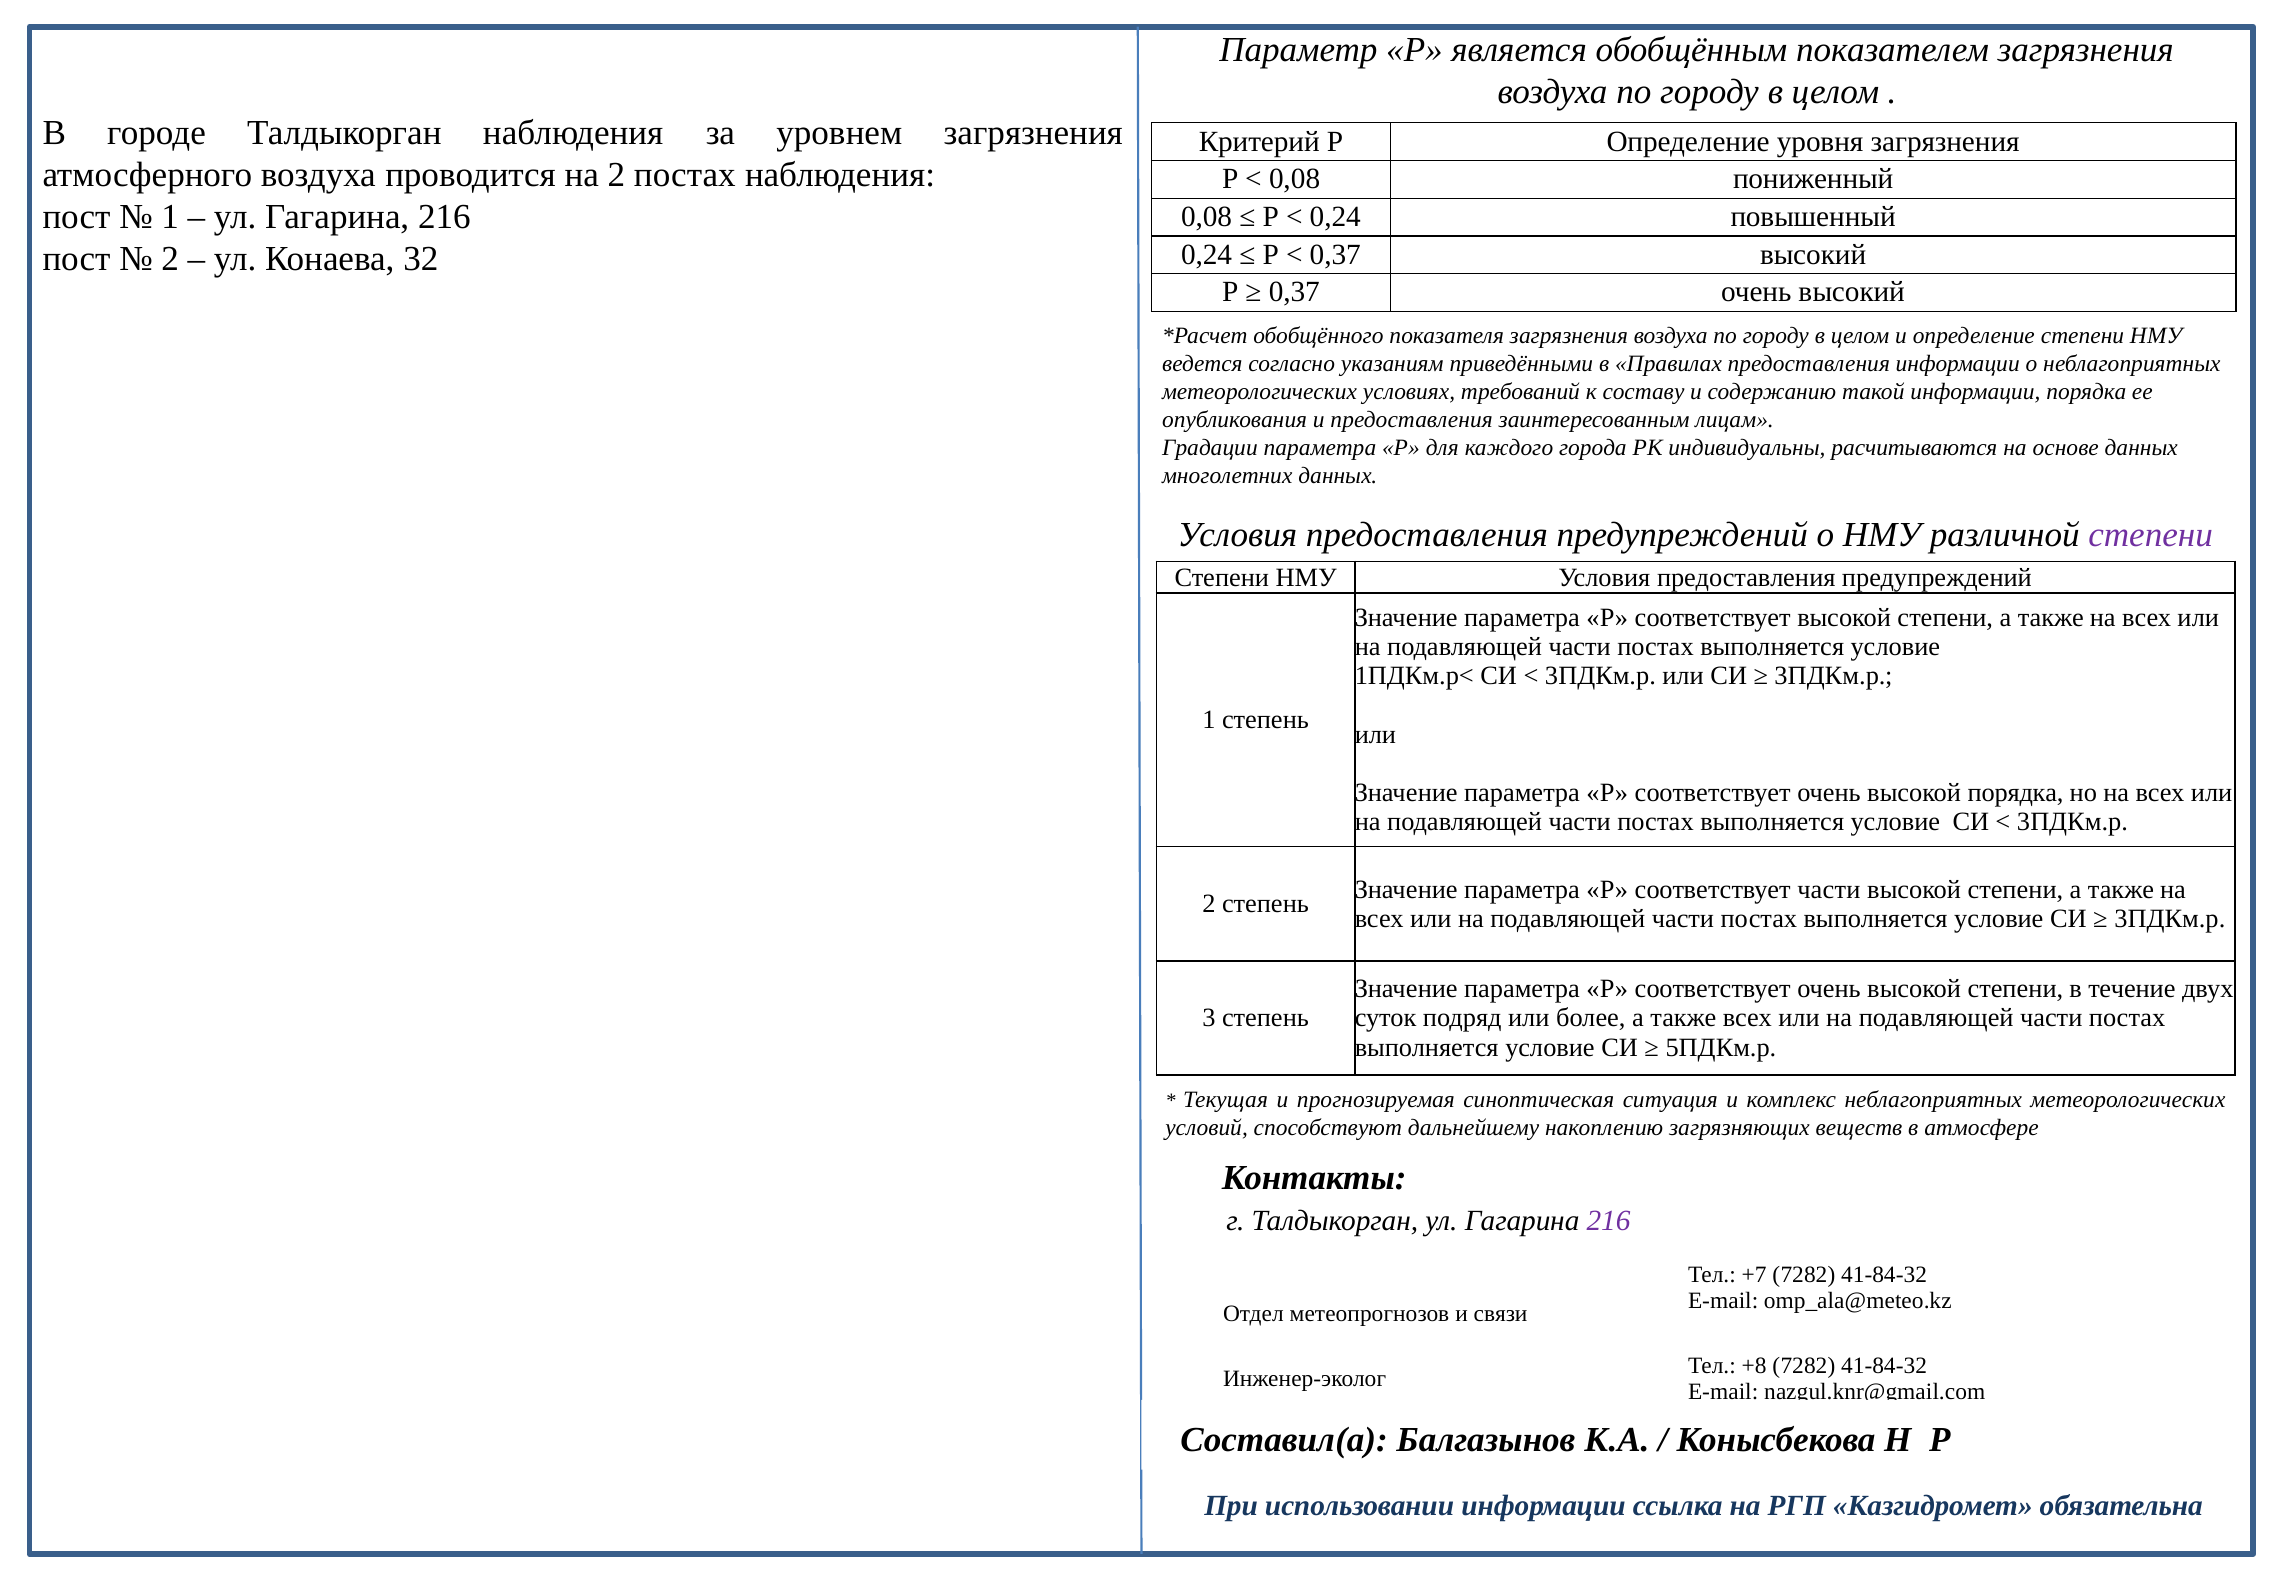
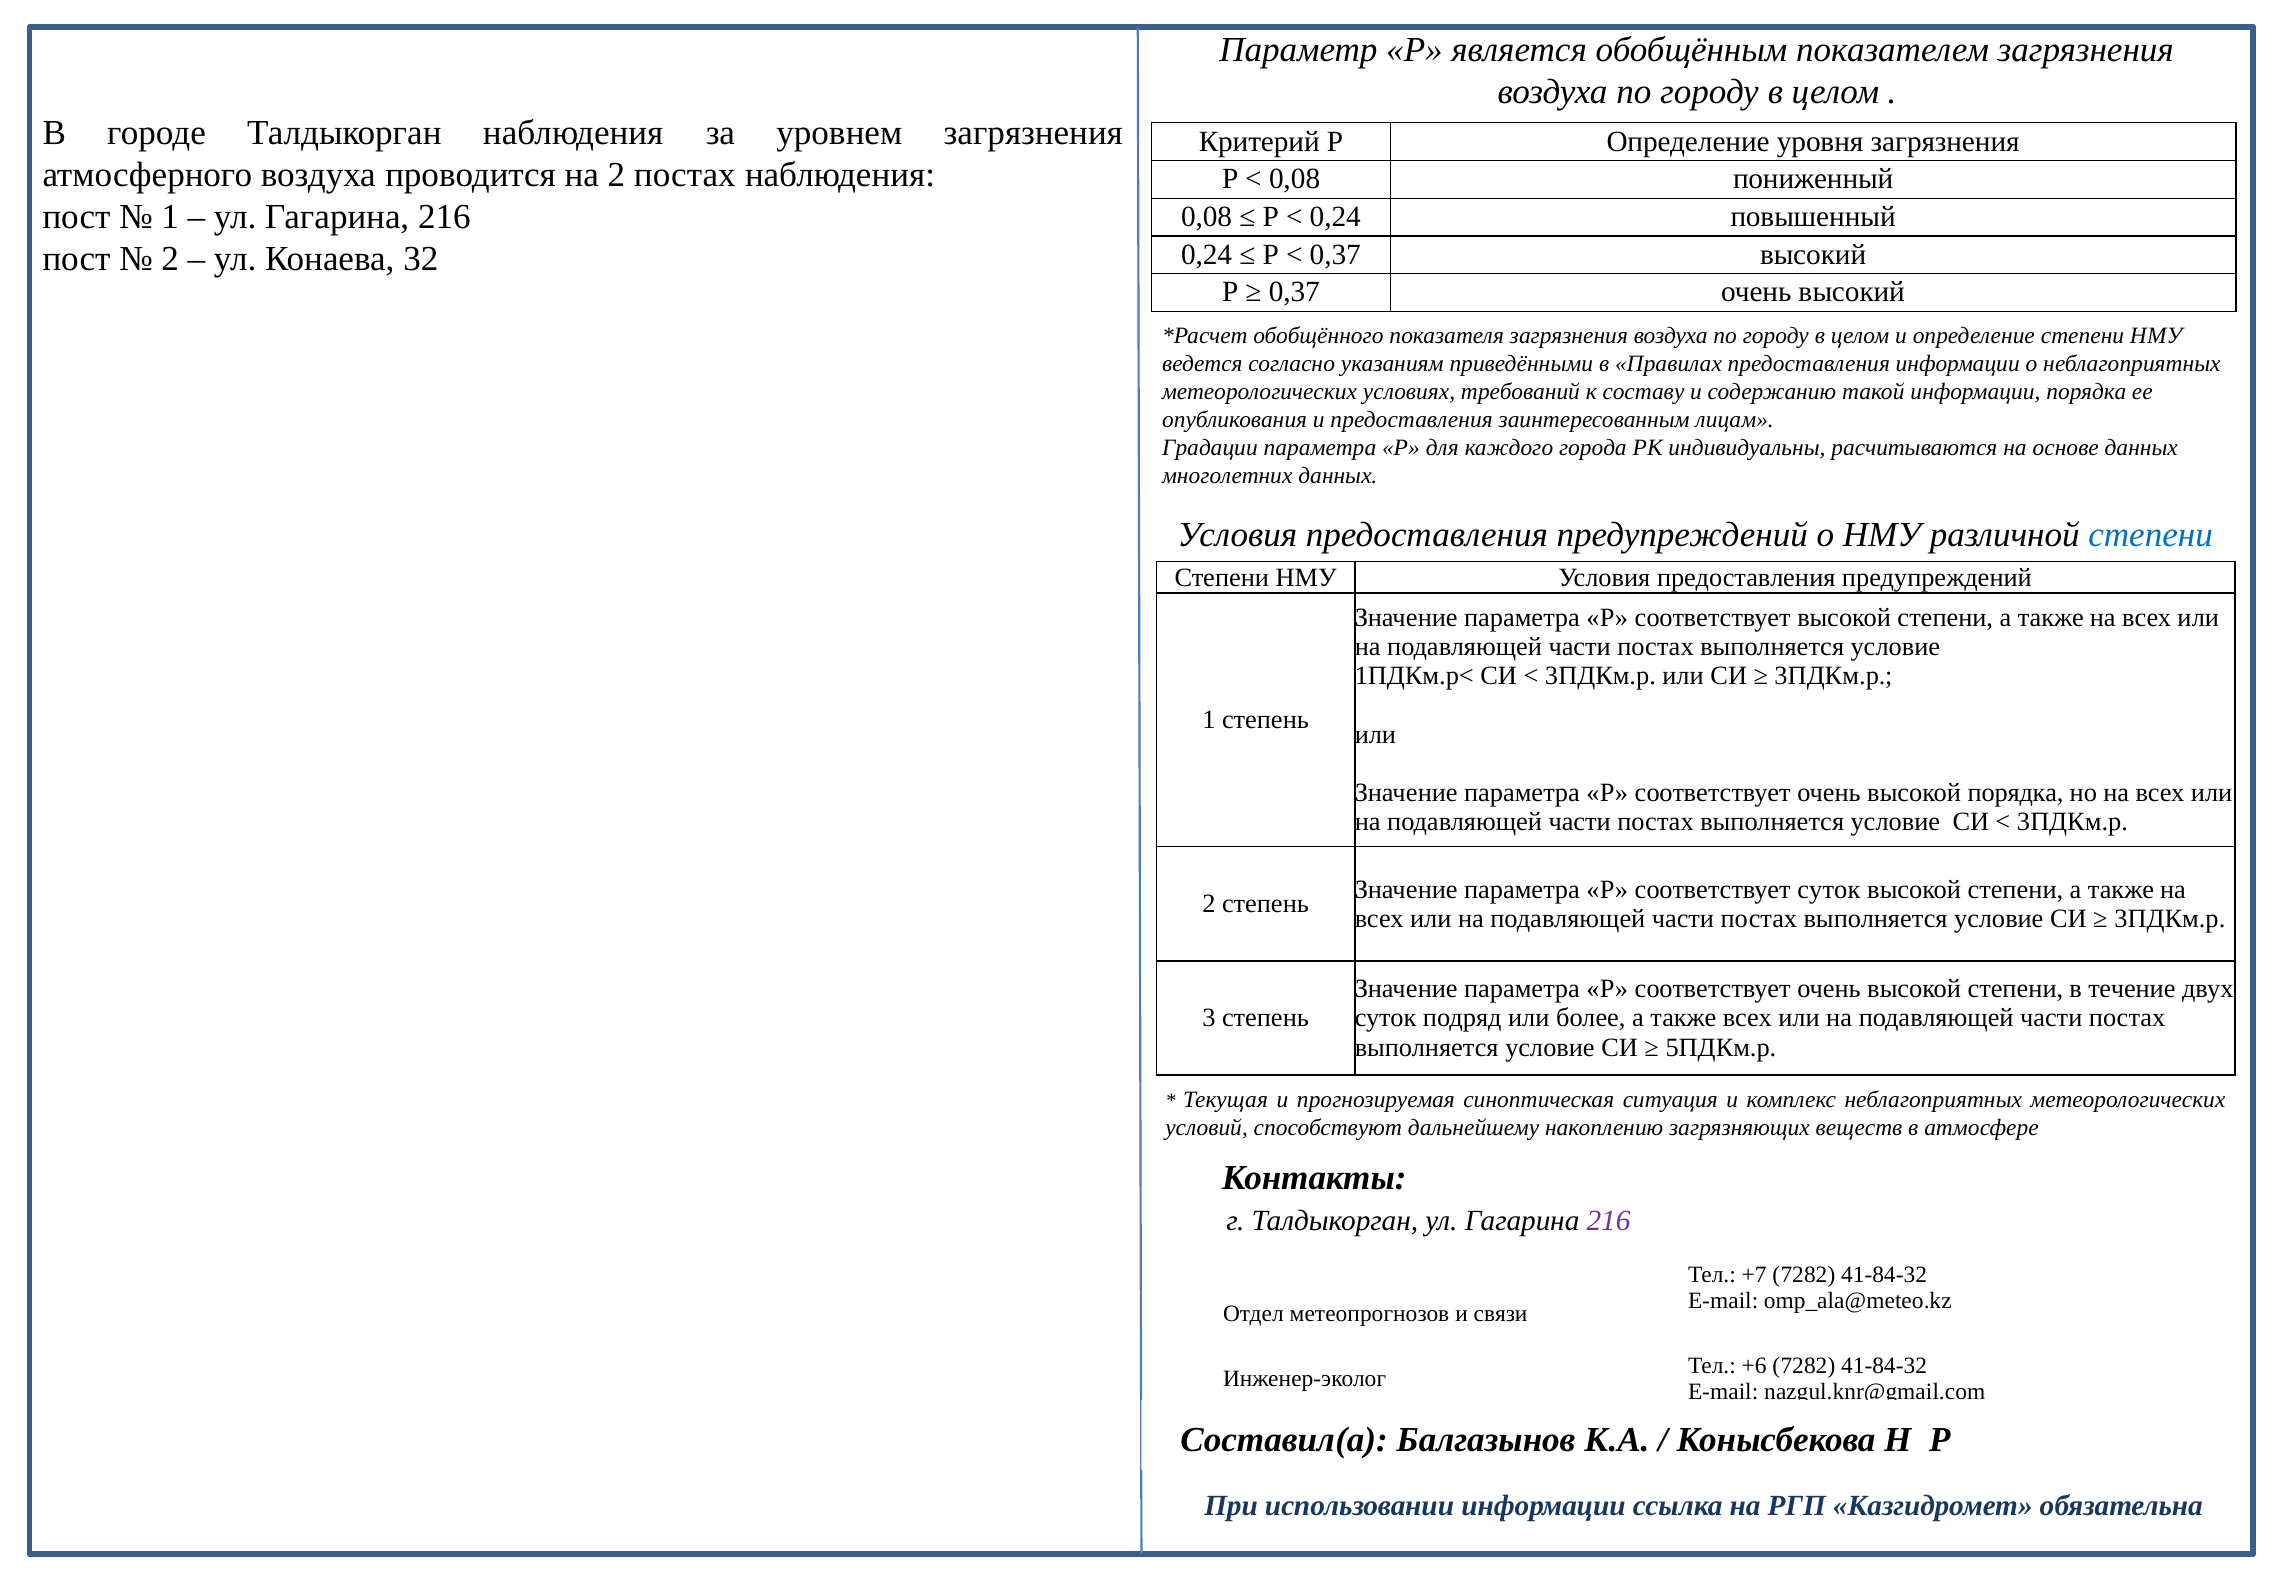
степени at (2151, 535) colour: purple -> blue
соответствует части: части -> суток
+8: +8 -> +6
